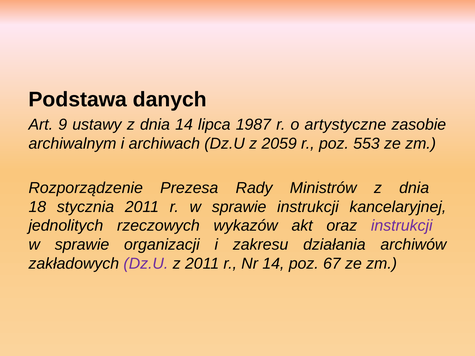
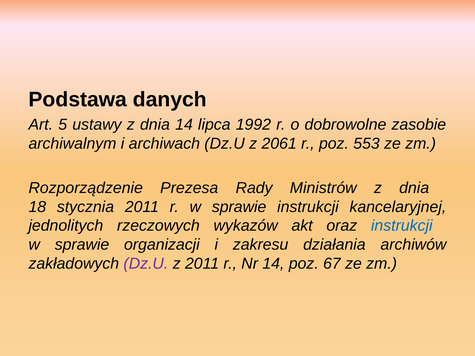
9: 9 -> 5
1987: 1987 -> 1992
artystyczne: artystyczne -> dobrowolne
2059: 2059 -> 2061
instrukcji at (402, 226) colour: purple -> blue
